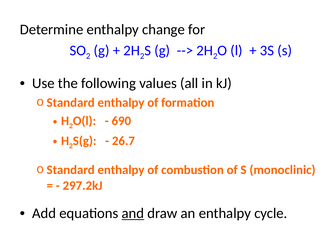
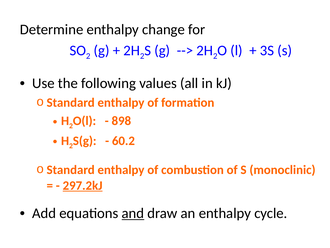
690: 690 -> 898
26.7: 26.7 -> 60.2
297.2kJ underline: none -> present
